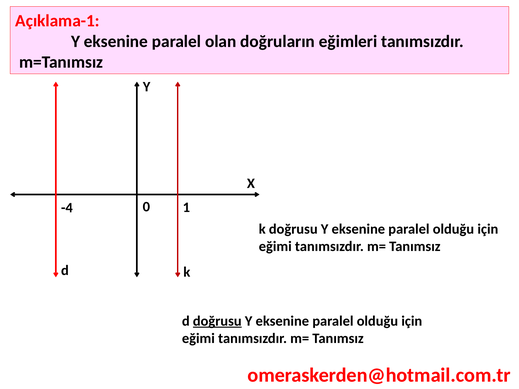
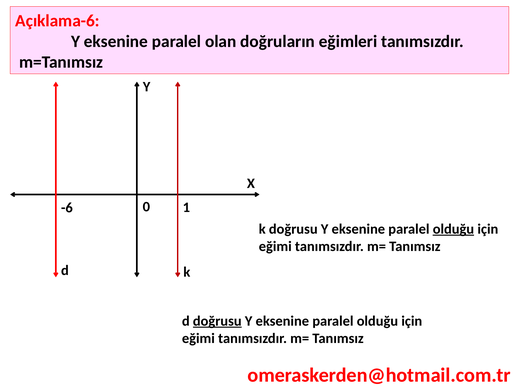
Açıklama-1: Açıklama-1 -> Açıklama-6
-4: -4 -> -6
olduğu at (453, 229) underline: none -> present
